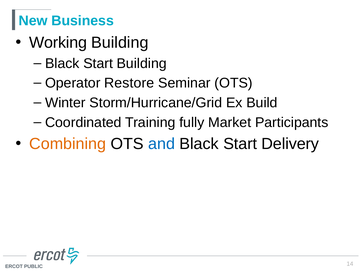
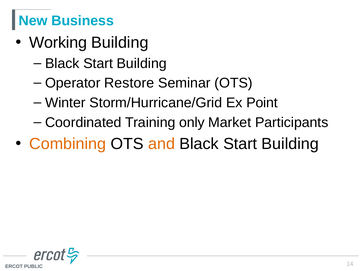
Build: Build -> Point
fully: fully -> only
and colour: blue -> orange
Delivery at (290, 144): Delivery -> Building
